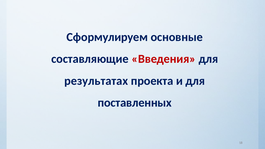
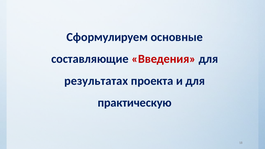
поставленных: поставленных -> практическую
